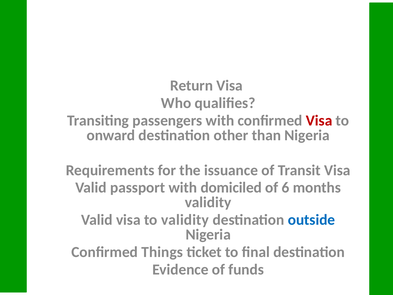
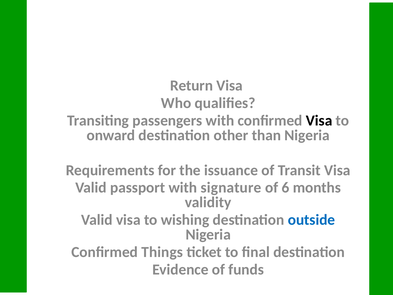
Visa at (319, 120) colour: red -> black
domiciled: domiciled -> signature
to validity: validity -> wishing
